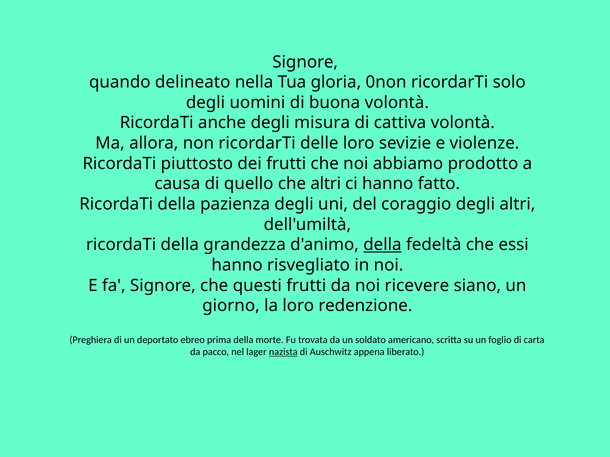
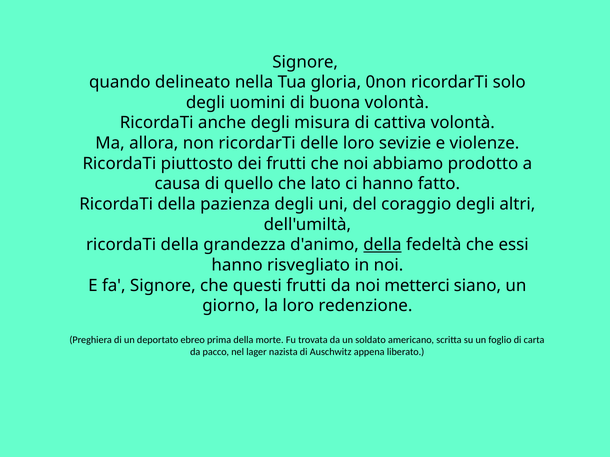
che altri: altri -> lato
ricevere: ricevere -> metterci
nazista underline: present -> none
